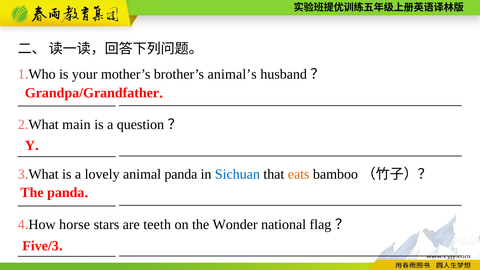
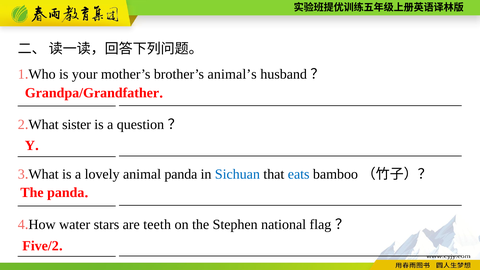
main: main -> sister
eats colour: orange -> blue
horse: horse -> water
Wonder: Wonder -> Stephen
Five/3: Five/3 -> Five/2
